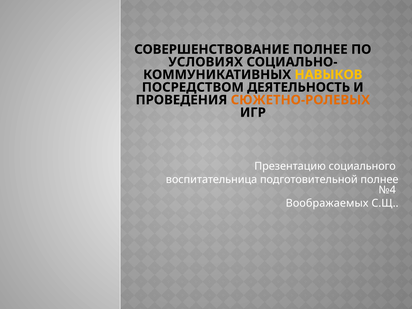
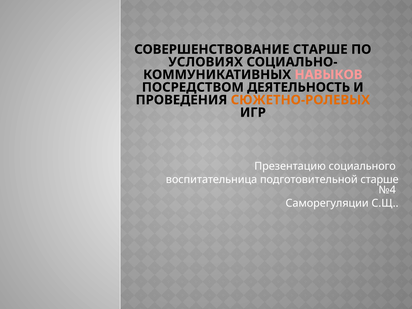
СОВЕРШЕНСТВОВАНИЕ ПОЛНЕЕ: ПОЛНЕЕ -> СТАРШЕ
НАВЫКОВ colour: yellow -> pink
подготовительной полнее: полнее -> старше
Воображаемых: Воображаемых -> Саморегуляции
